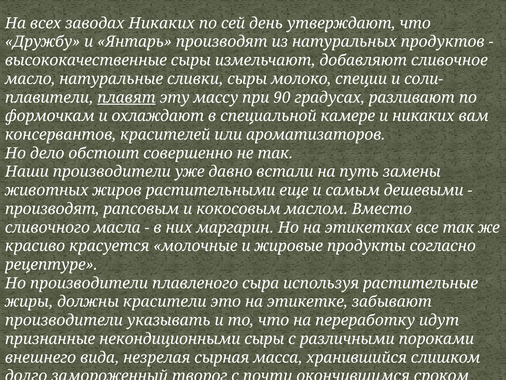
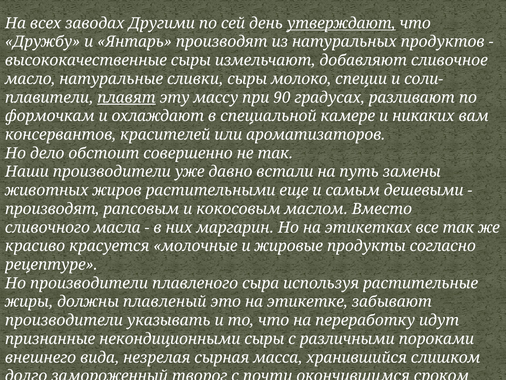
заводах Никаких: Никаких -> Другими
утверждают underline: none -> present
красители: красители -> плавленый
